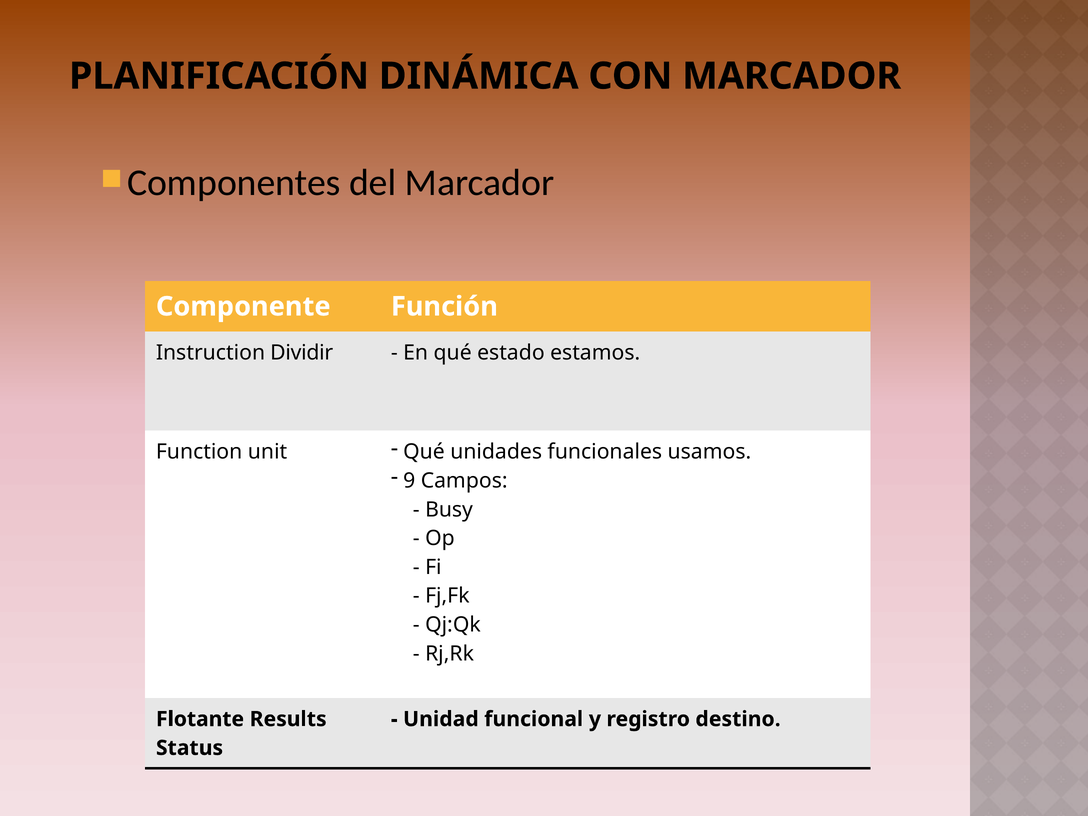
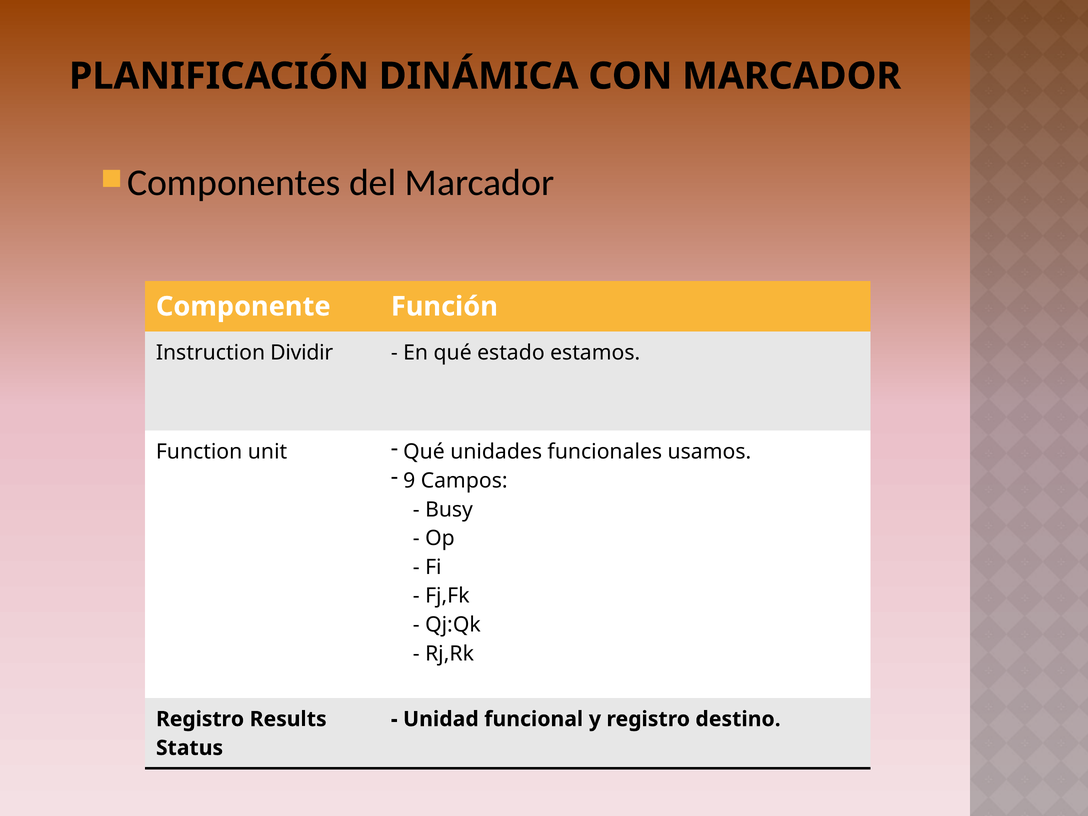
Flotante at (200, 719): Flotante -> Registro
